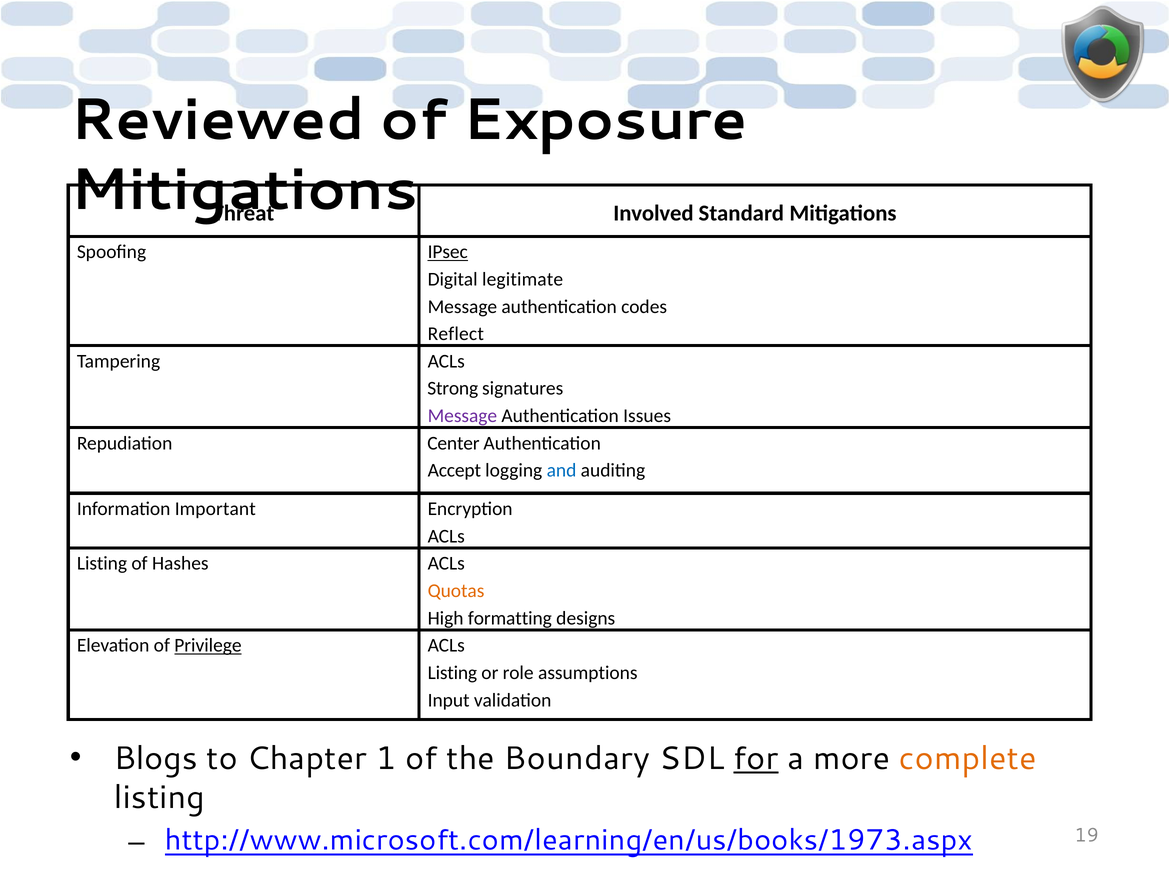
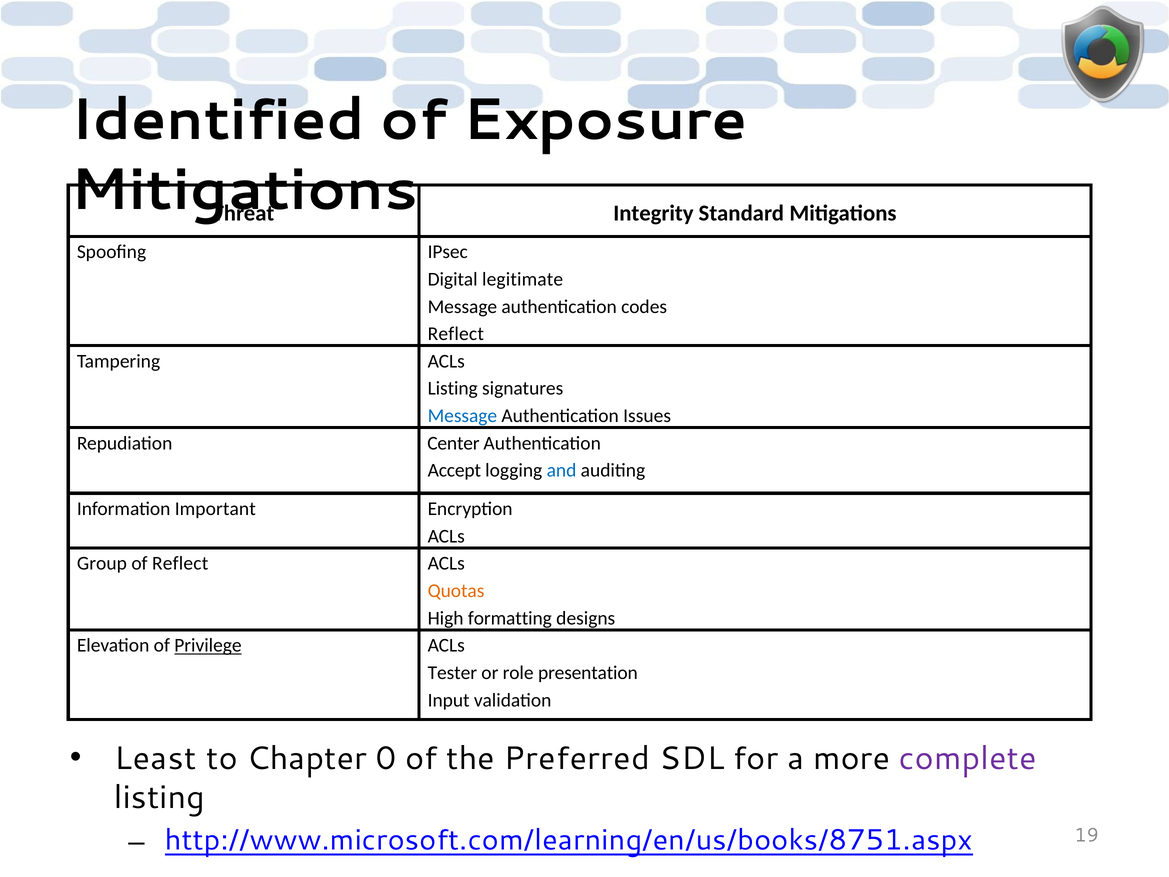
Reviewed: Reviewed -> Identified
Involved: Involved -> Integrity
IPsec underline: present -> none
Strong at (453, 388): Strong -> Listing
Message at (462, 416) colour: purple -> blue
Listing at (102, 563): Listing -> Group
of Hashes: Hashes -> Reflect
Listing at (452, 673): Listing -> Tester
assumptions: assumptions -> presentation
Blogs: Blogs -> Least
1: 1 -> 0
Boundary: Boundary -> Preferred
for underline: present -> none
complete colour: orange -> purple
http://www.microsoft.com/learning/en/us/books/1973.aspx: http://www.microsoft.com/learning/en/us/books/1973.aspx -> http://www.microsoft.com/learning/en/us/books/8751.aspx
